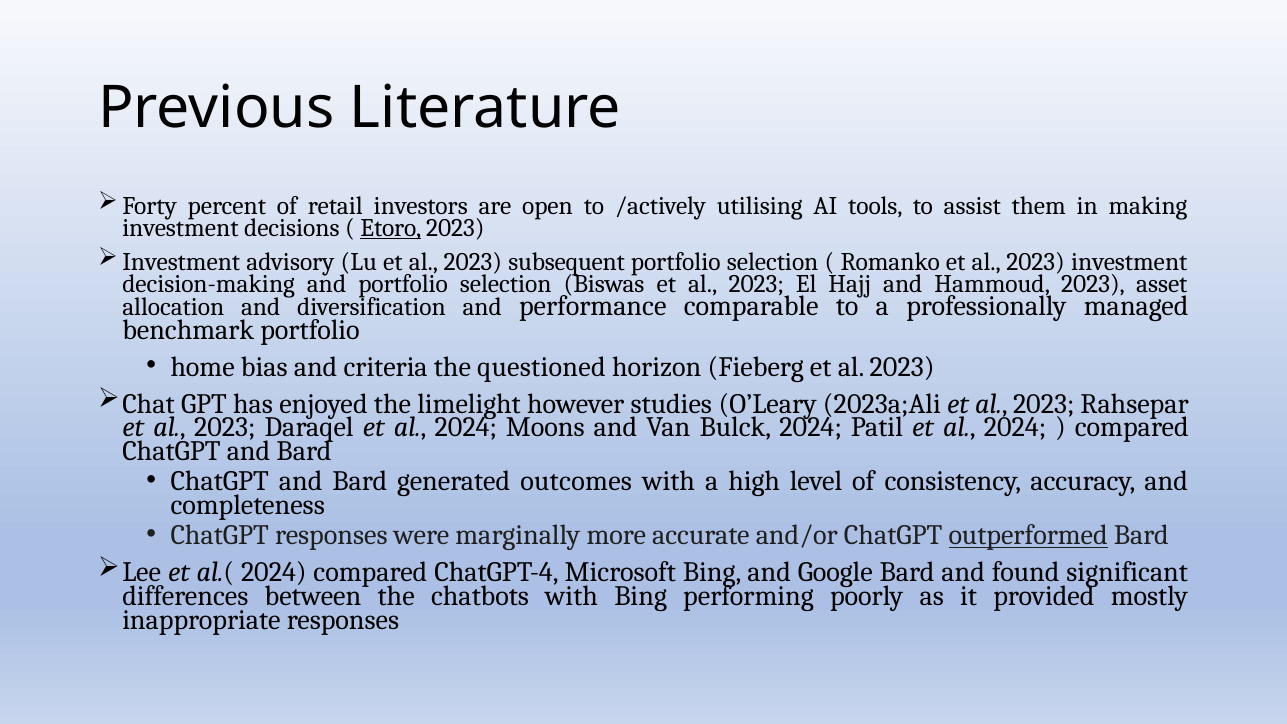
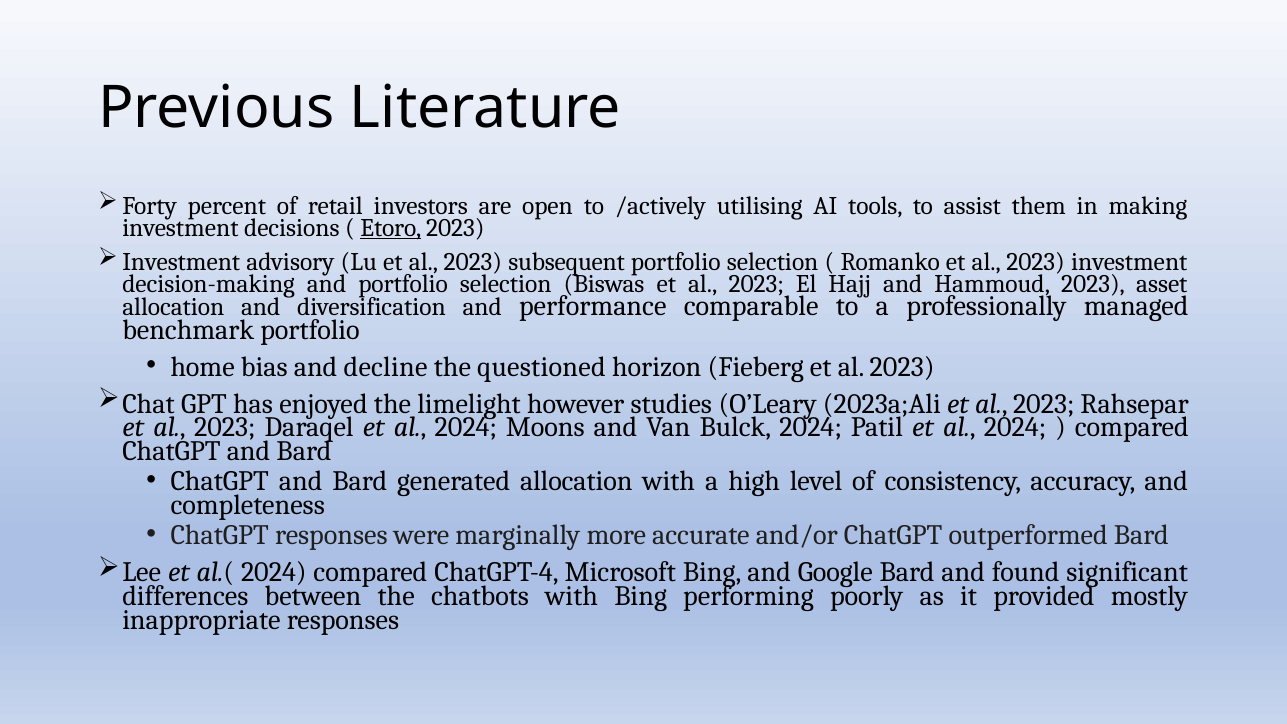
criteria: criteria -> decline
generated outcomes: outcomes -> allocation
outperformed underline: present -> none
